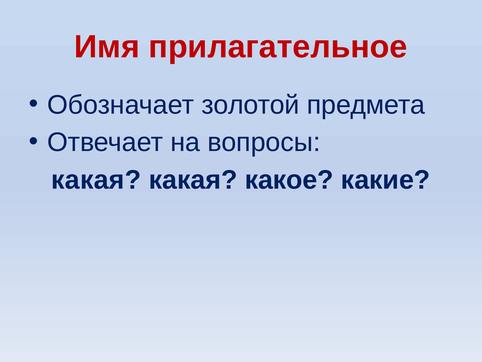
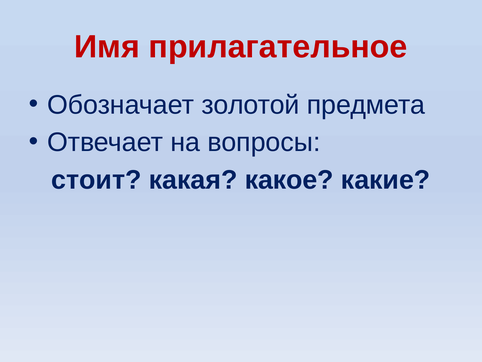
какая at (96, 180): какая -> стоит
